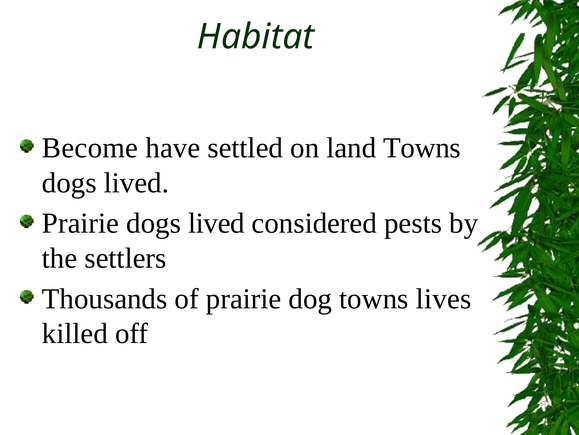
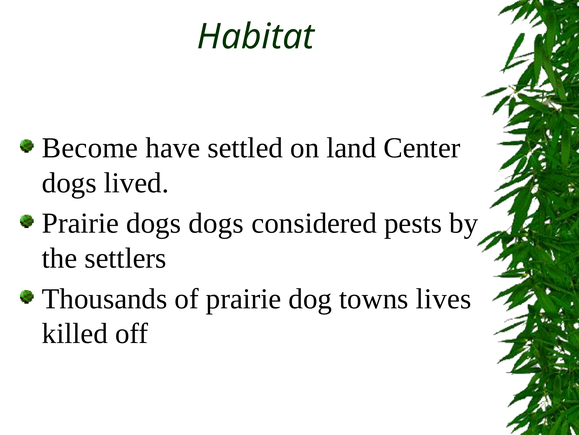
land Towns: Towns -> Center
Prairie dogs lived: lived -> dogs
